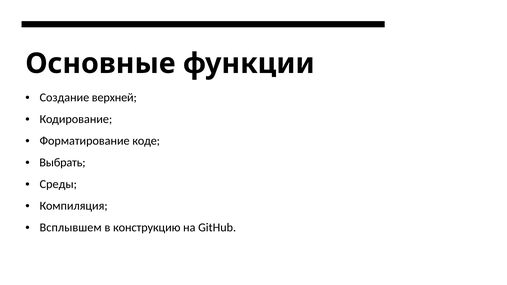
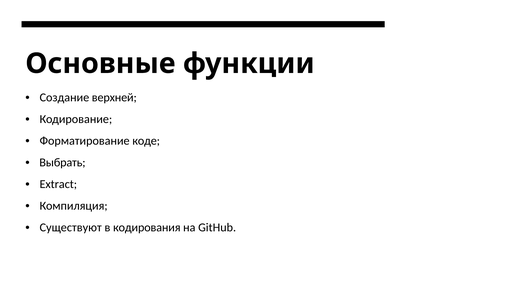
Среды: Среды -> Extract
Всплывшем: Всплывшем -> Существуют
конструкцию: конструкцию -> кодирования
